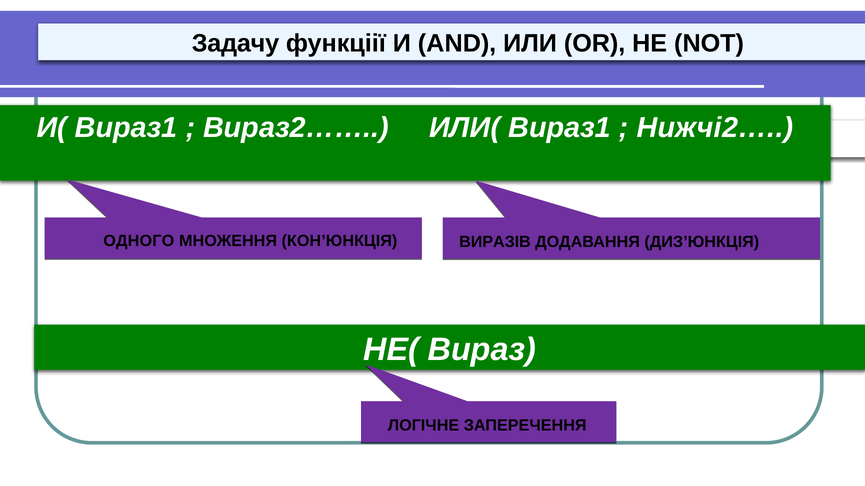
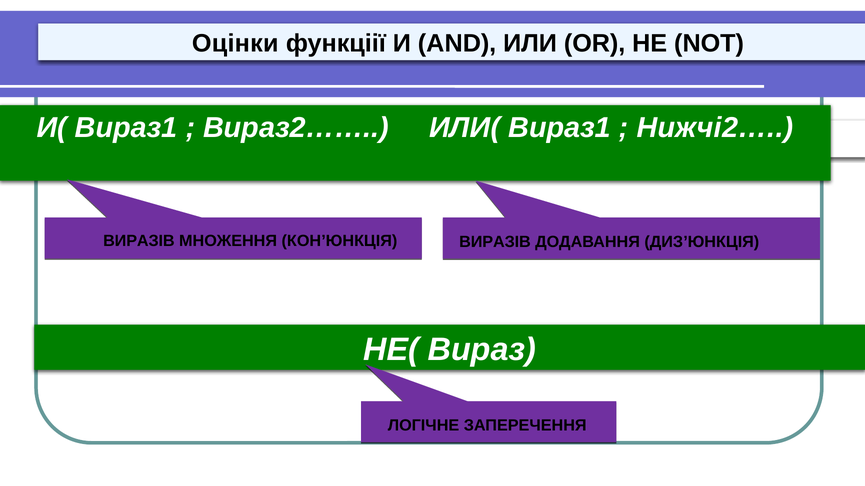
Задачу: Задачу -> Оцінки
ОДНОГО at (139, 241): ОДНОГО -> ВИРАЗІВ
